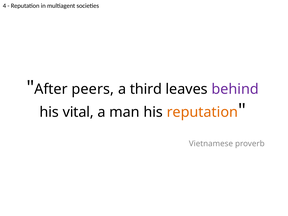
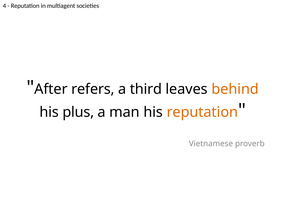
peers: peers -> refers
behind colour: purple -> orange
vital: vital -> plus
